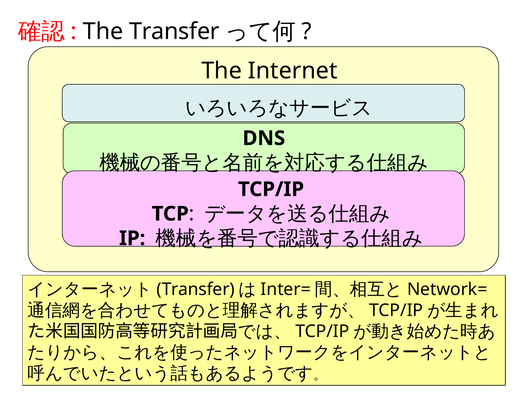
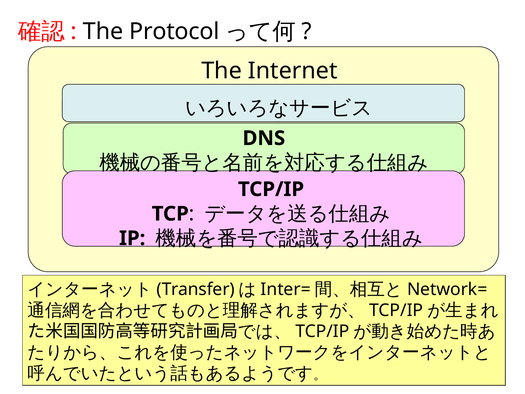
The Transfer: Transfer -> Protocol
